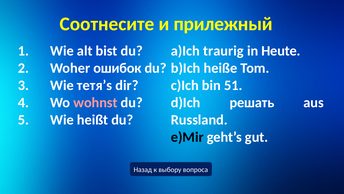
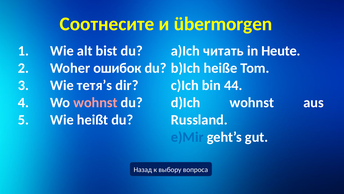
прилежный: прилежный -> übermorgen
traurig: traurig -> читать
51: 51 -> 44
d)Ich решать: решать -> wohnst
e)Mir colour: black -> blue
